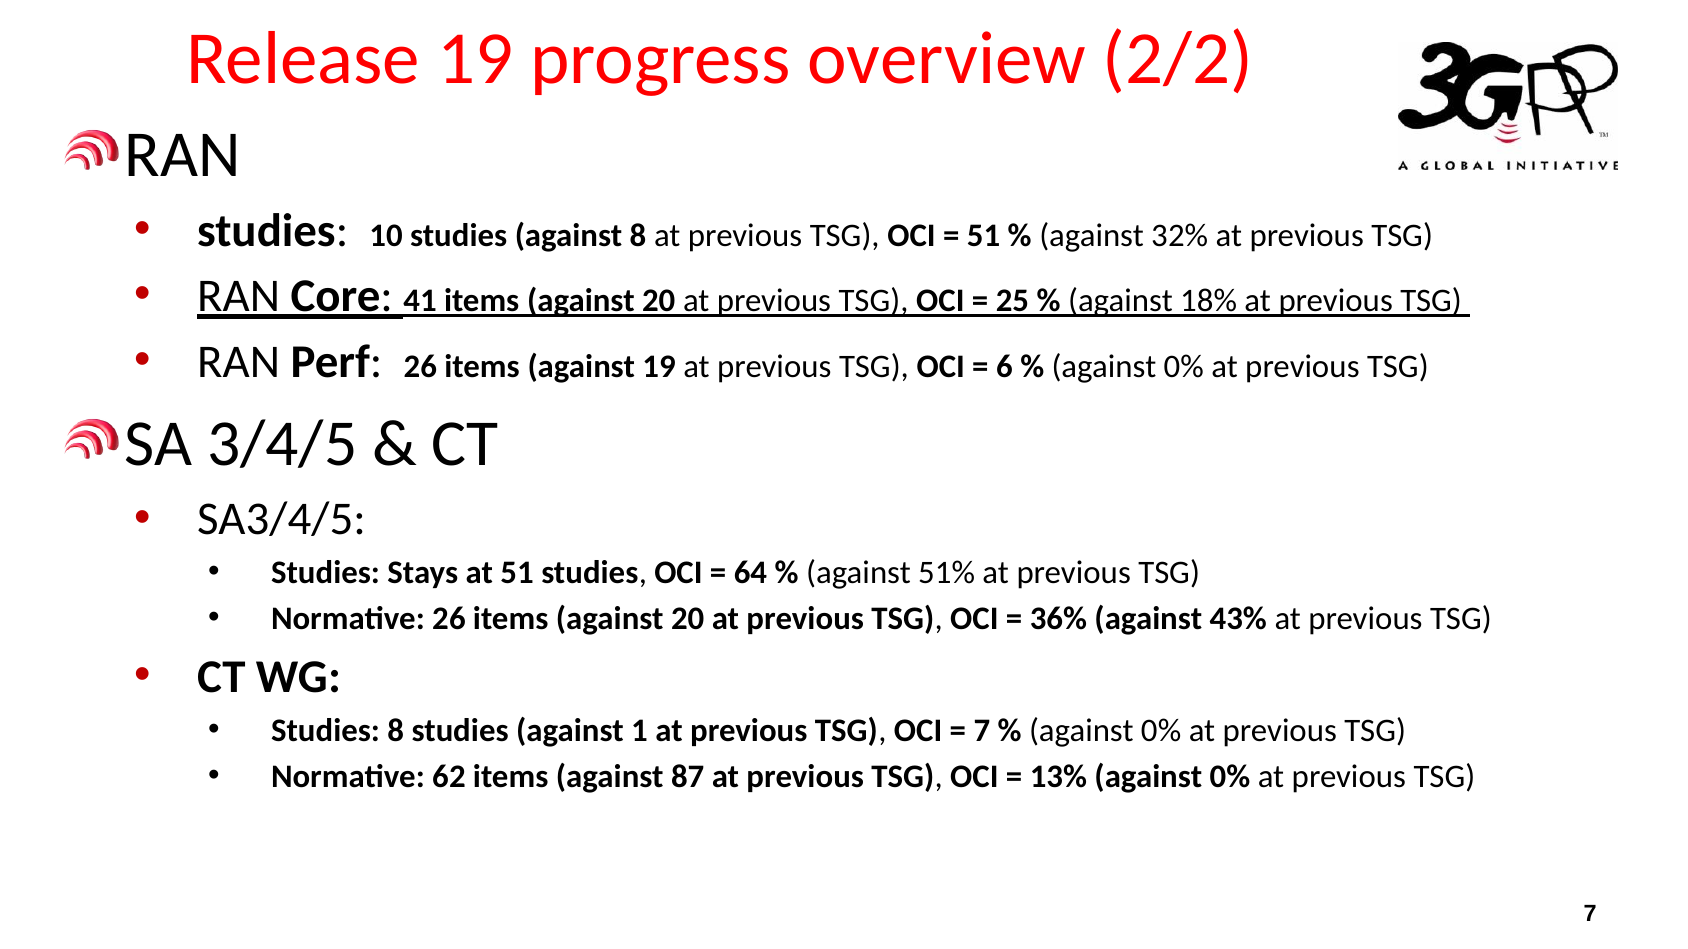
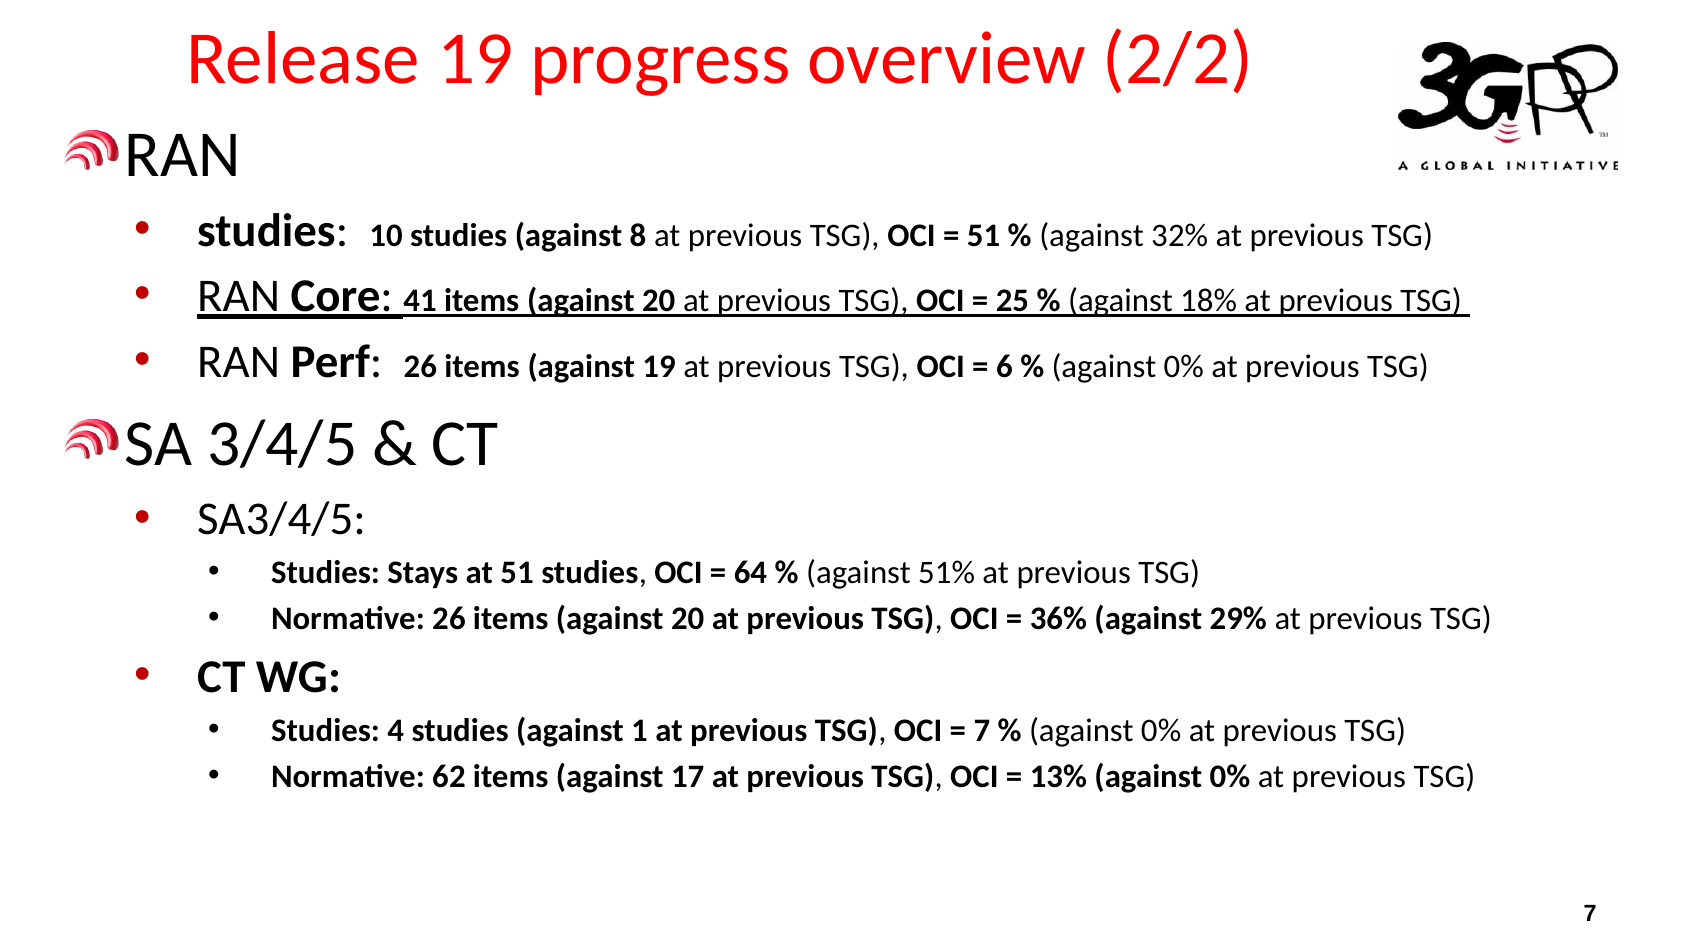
43%: 43% -> 29%
Studies 8: 8 -> 4
87: 87 -> 17
